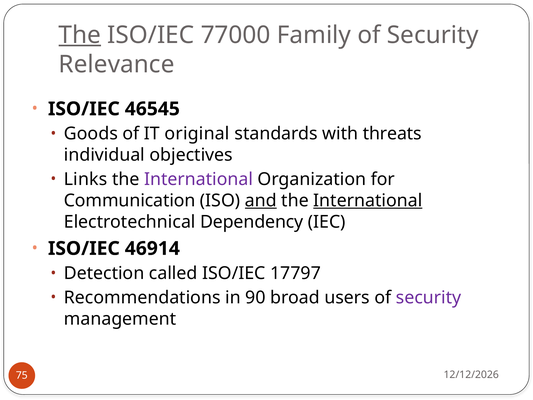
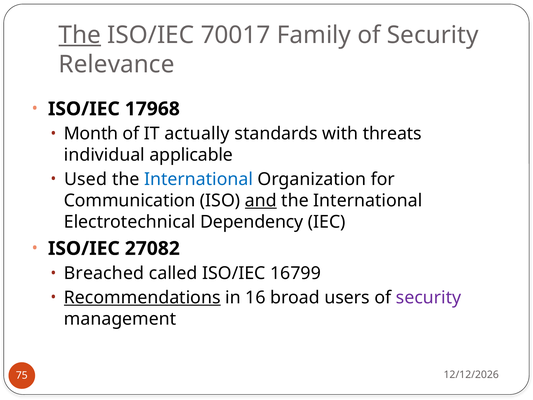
77000: 77000 -> 70017
46545: 46545 -> 17968
Goods: Goods -> Month
original: original -> actually
objectives: objectives -> applicable
Links: Links -> Used
International at (199, 179) colour: purple -> blue
International at (368, 200) underline: present -> none
46914: 46914 -> 27082
Detection: Detection -> Breached
17797: 17797 -> 16799
Recommendations underline: none -> present
90: 90 -> 16
